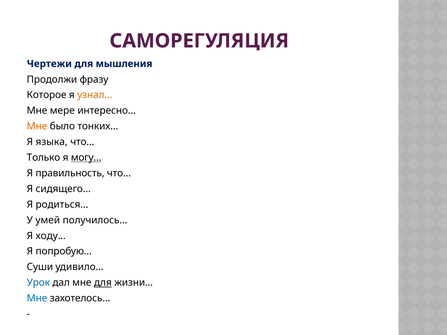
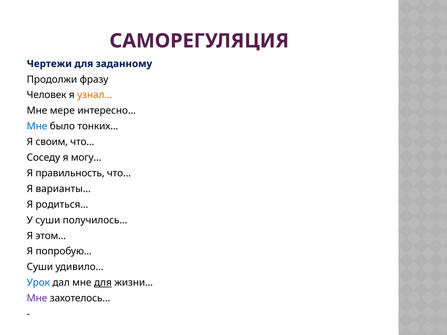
мышления: мышления -> заданному
Которое: Которое -> Человек
Мне at (37, 126) colour: orange -> blue
языка: языка -> своим
Только: Только -> Соседу
могу… underline: present -> none
сидящего…: сидящего… -> варианты…
У умей: умей -> суши
ходу…: ходу… -> этом…
Мне at (37, 299) colour: blue -> purple
